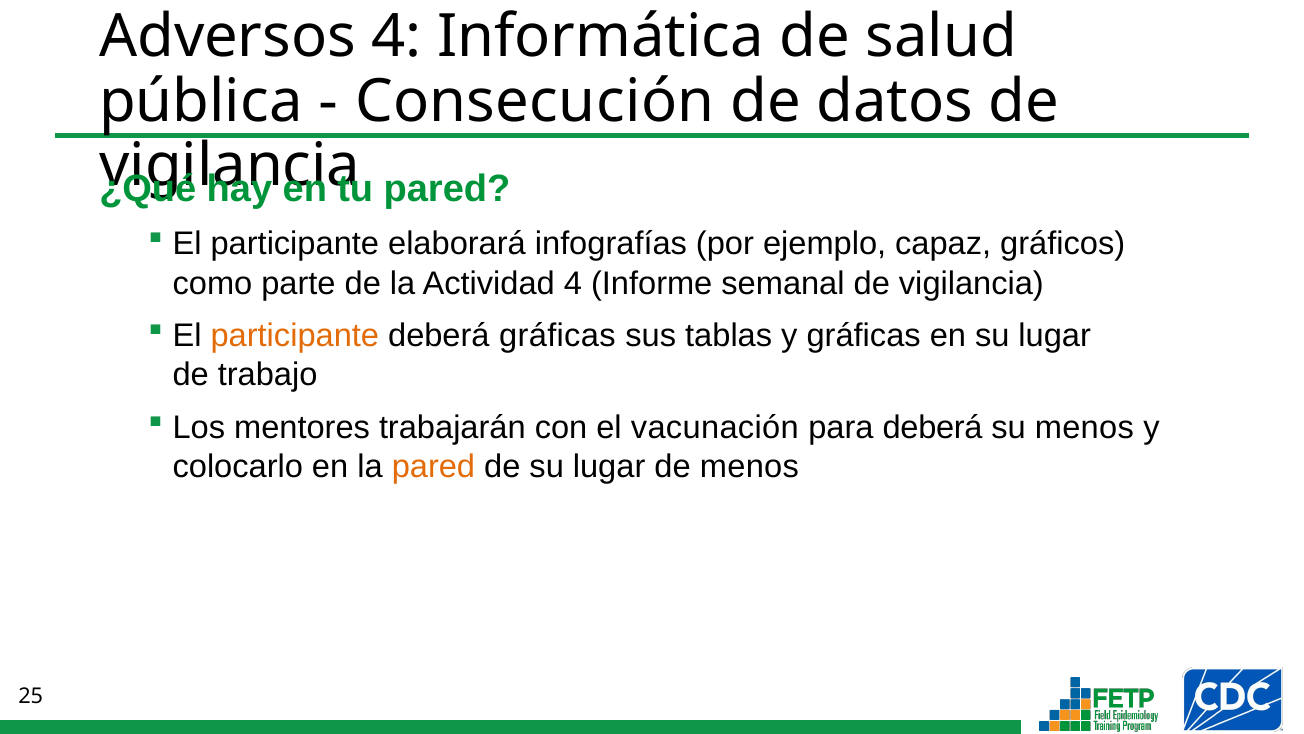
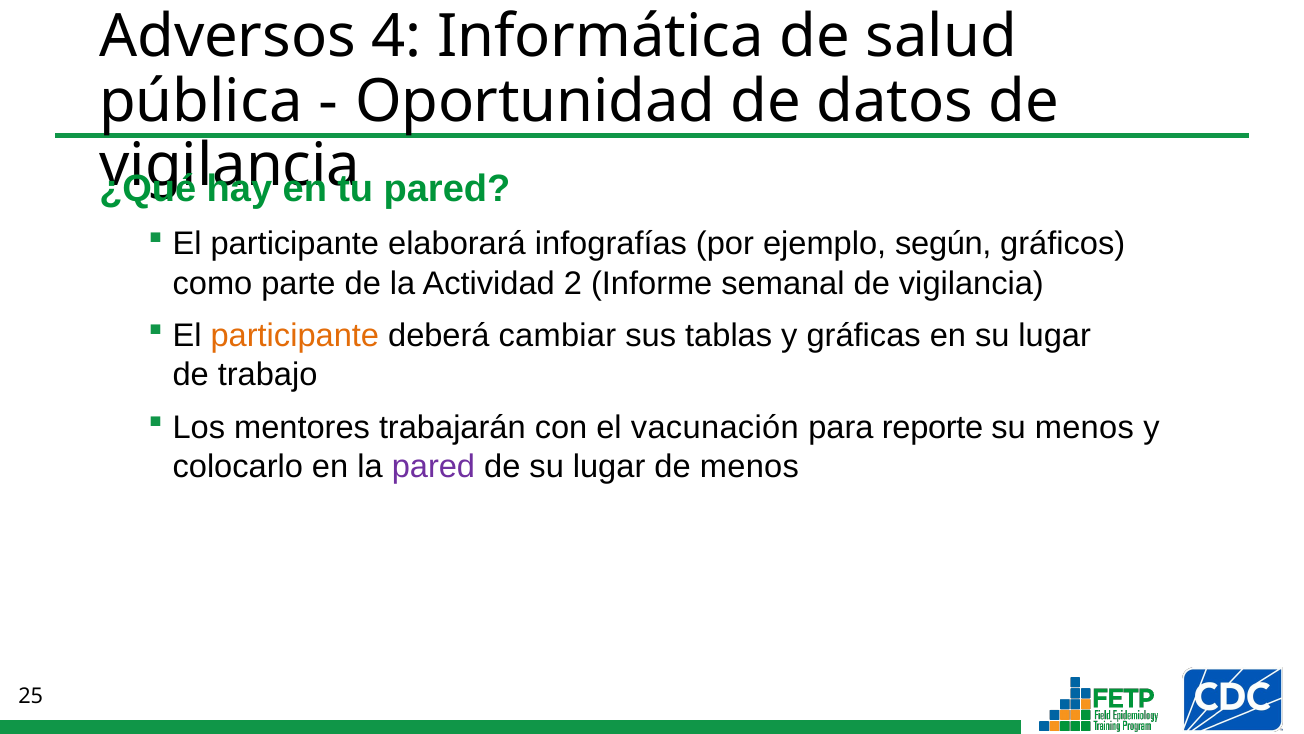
Consecución: Consecución -> Oportunidad
capaz: capaz -> según
Actividad 4: 4 -> 2
deberá gráficas: gráficas -> cambiar
para deberá: deberá -> reporte
pared at (433, 467) colour: orange -> purple
